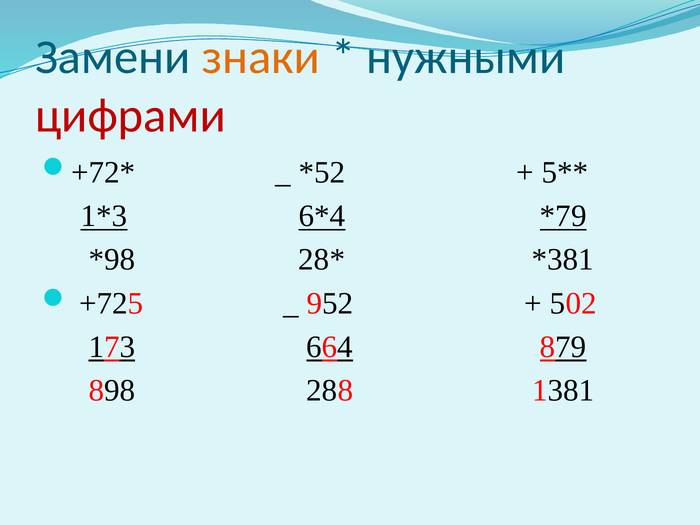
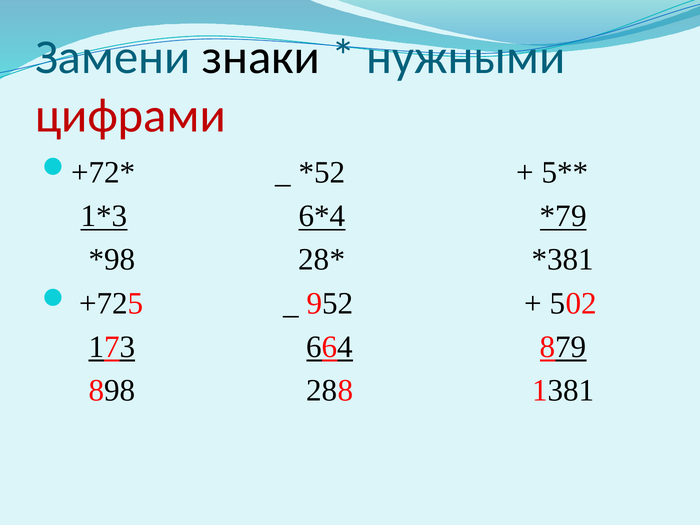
знаки colour: orange -> black
